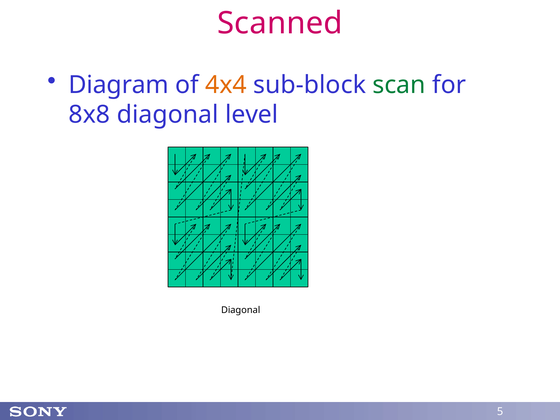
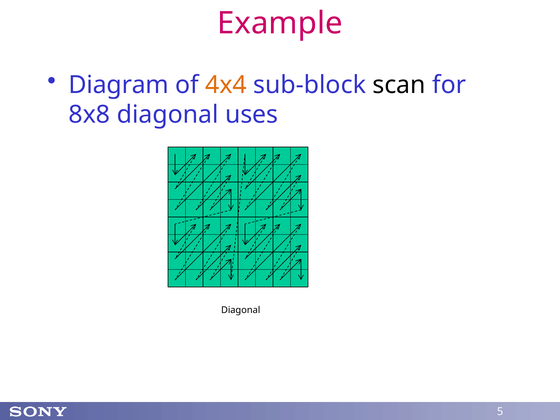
Scanned: Scanned -> Example
scan colour: green -> black
level: level -> uses
